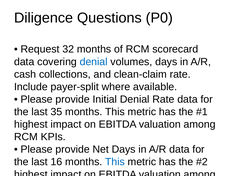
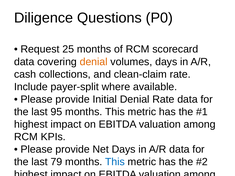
32: 32 -> 25
denial at (94, 62) colour: blue -> orange
35: 35 -> 95
16: 16 -> 79
